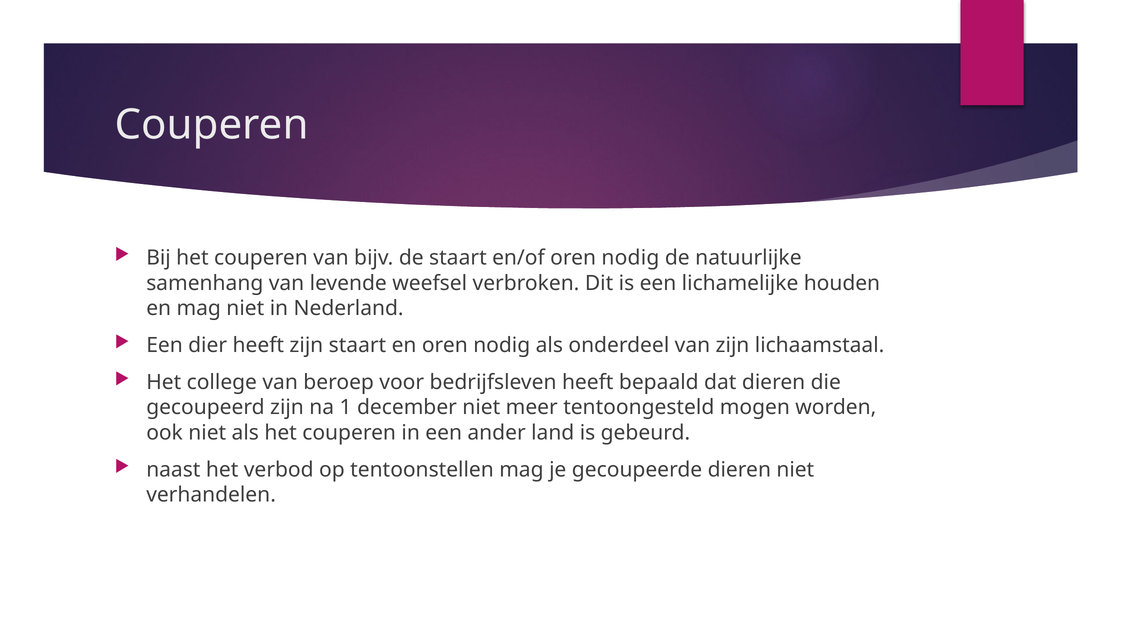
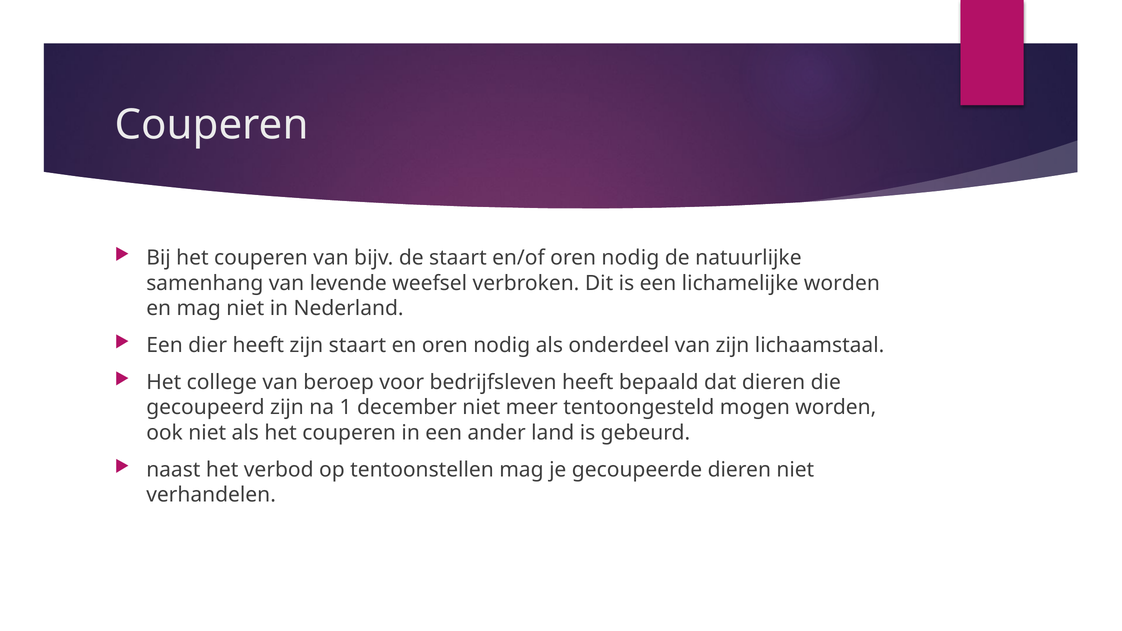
lichamelijke houden: houden -> worden
